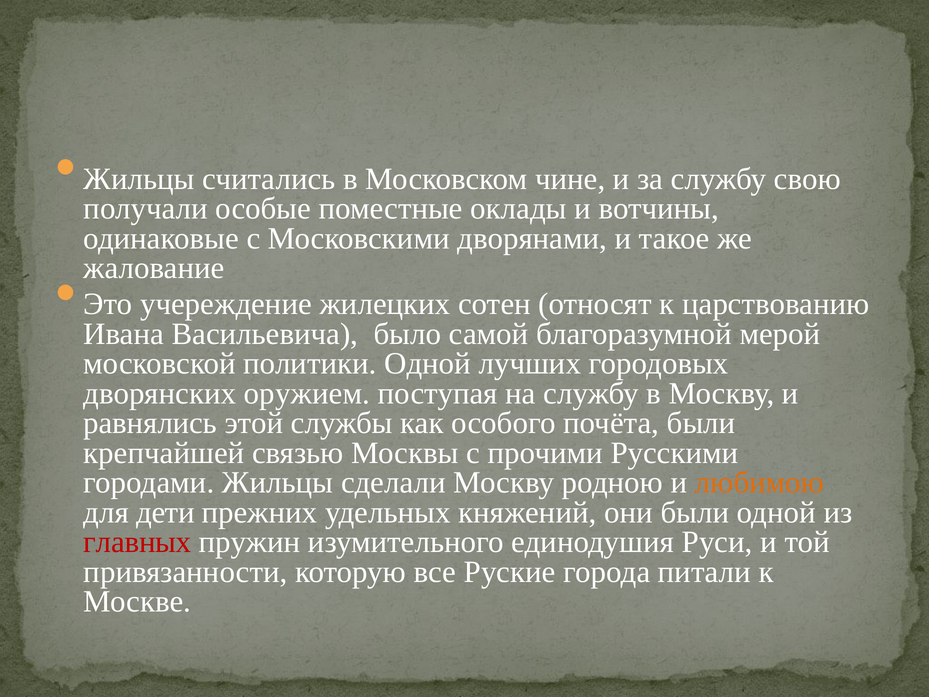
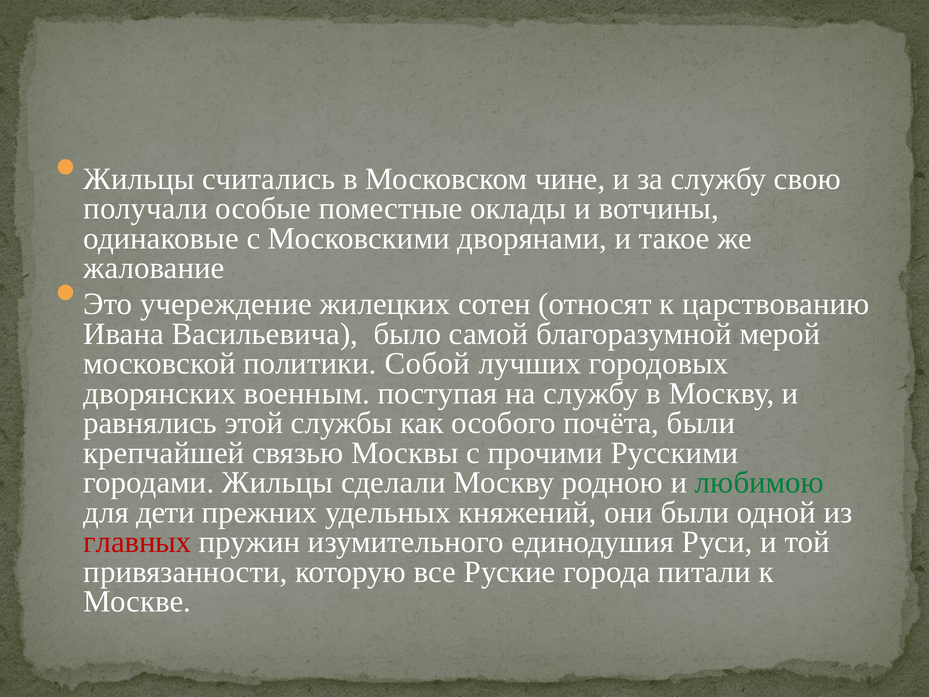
политики Одной: Одной -> Собой
оружием: оружием -> военным
любимою colour: orange -> green
